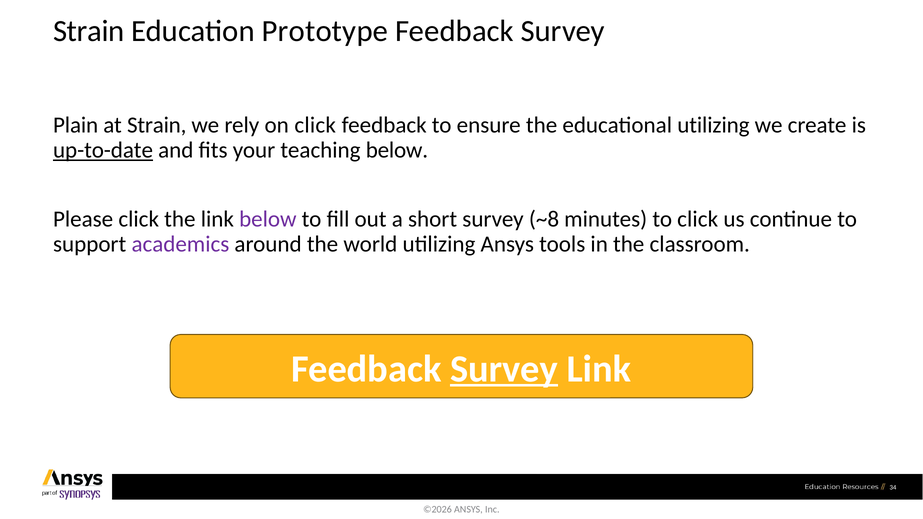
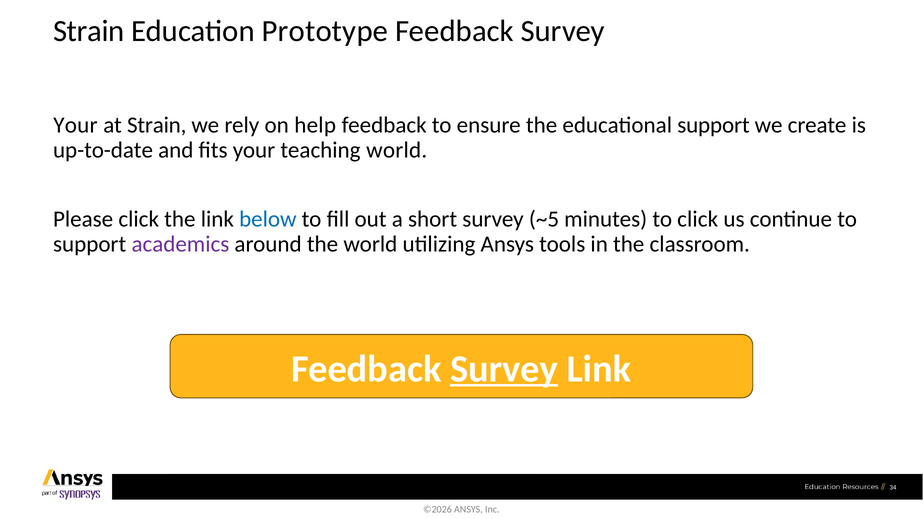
Plain at (76, 125): Plain -> Your
on click: click -> help
educational utilizing: utilizing -> support
up-to-date underline: present -> none
teaching below: below -> world
below at (268, 219) colour: purple -> blue
~8: ~8 -> ~5
